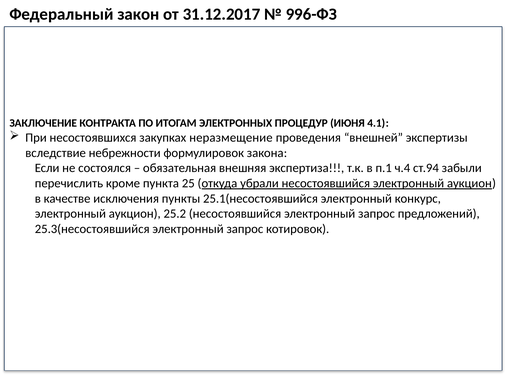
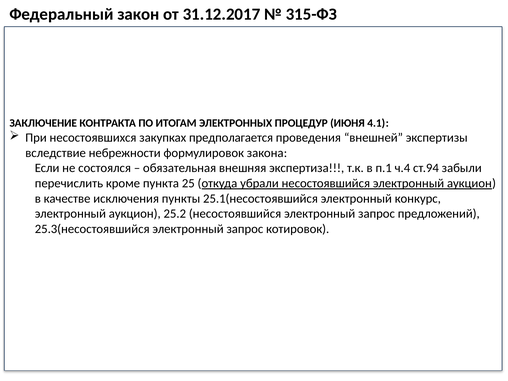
996-ФЗ: 996-ФЗ -> 315-ФЗ
неразмещение: неразмещение -> предполагается
